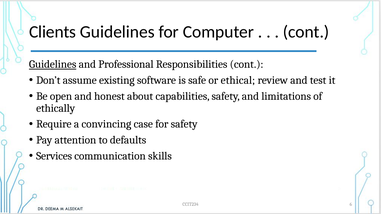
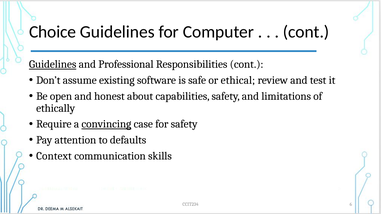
Clients: Clients -> Choice
convincing underline: none -> present
Services: Services -> Context
